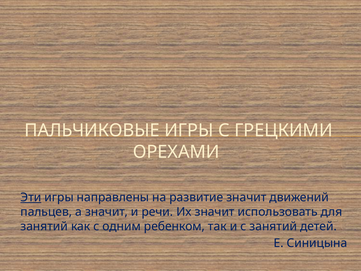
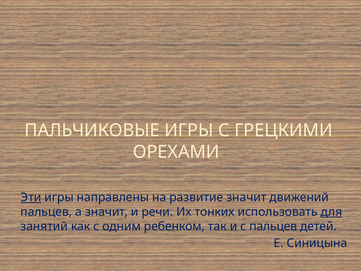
Их значит: значит -> тонких
для underline: none -> present
с занятий: занятий -> пальцев
